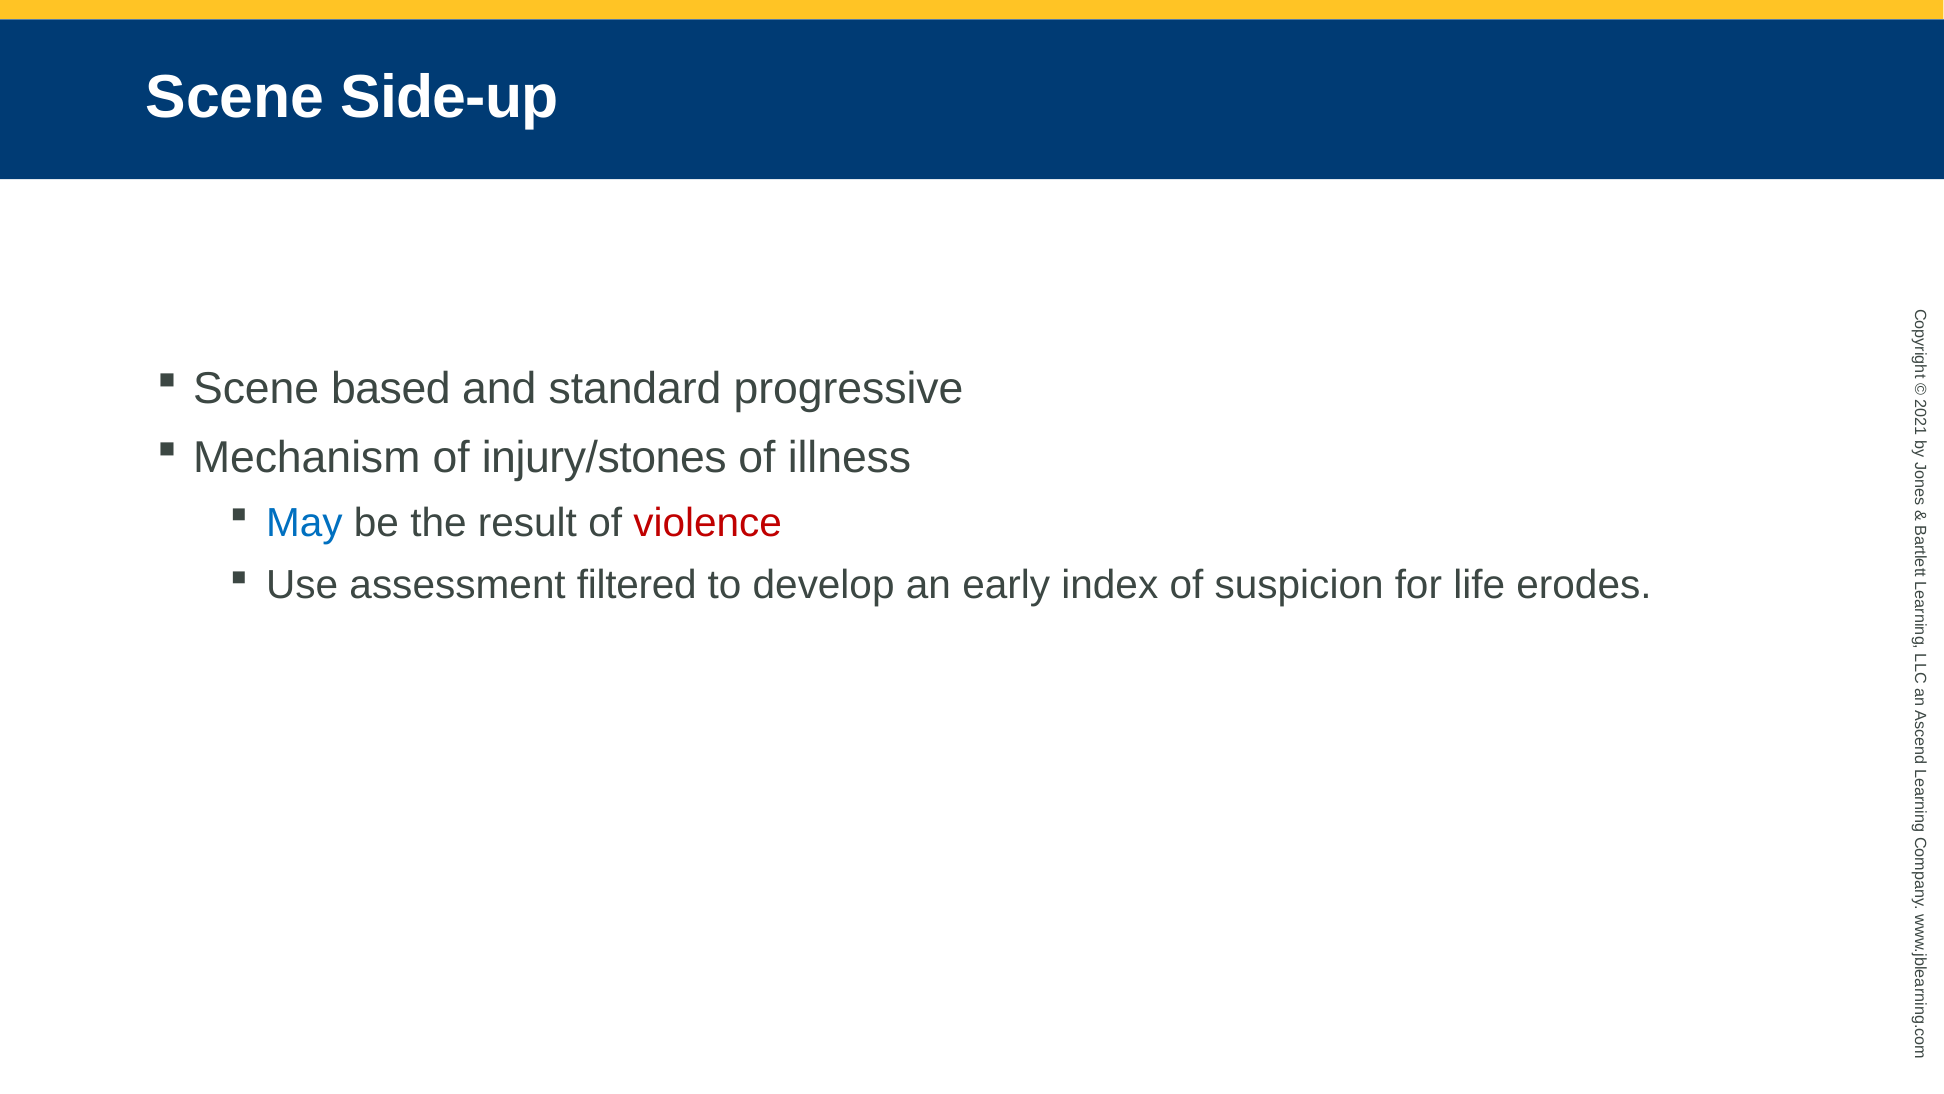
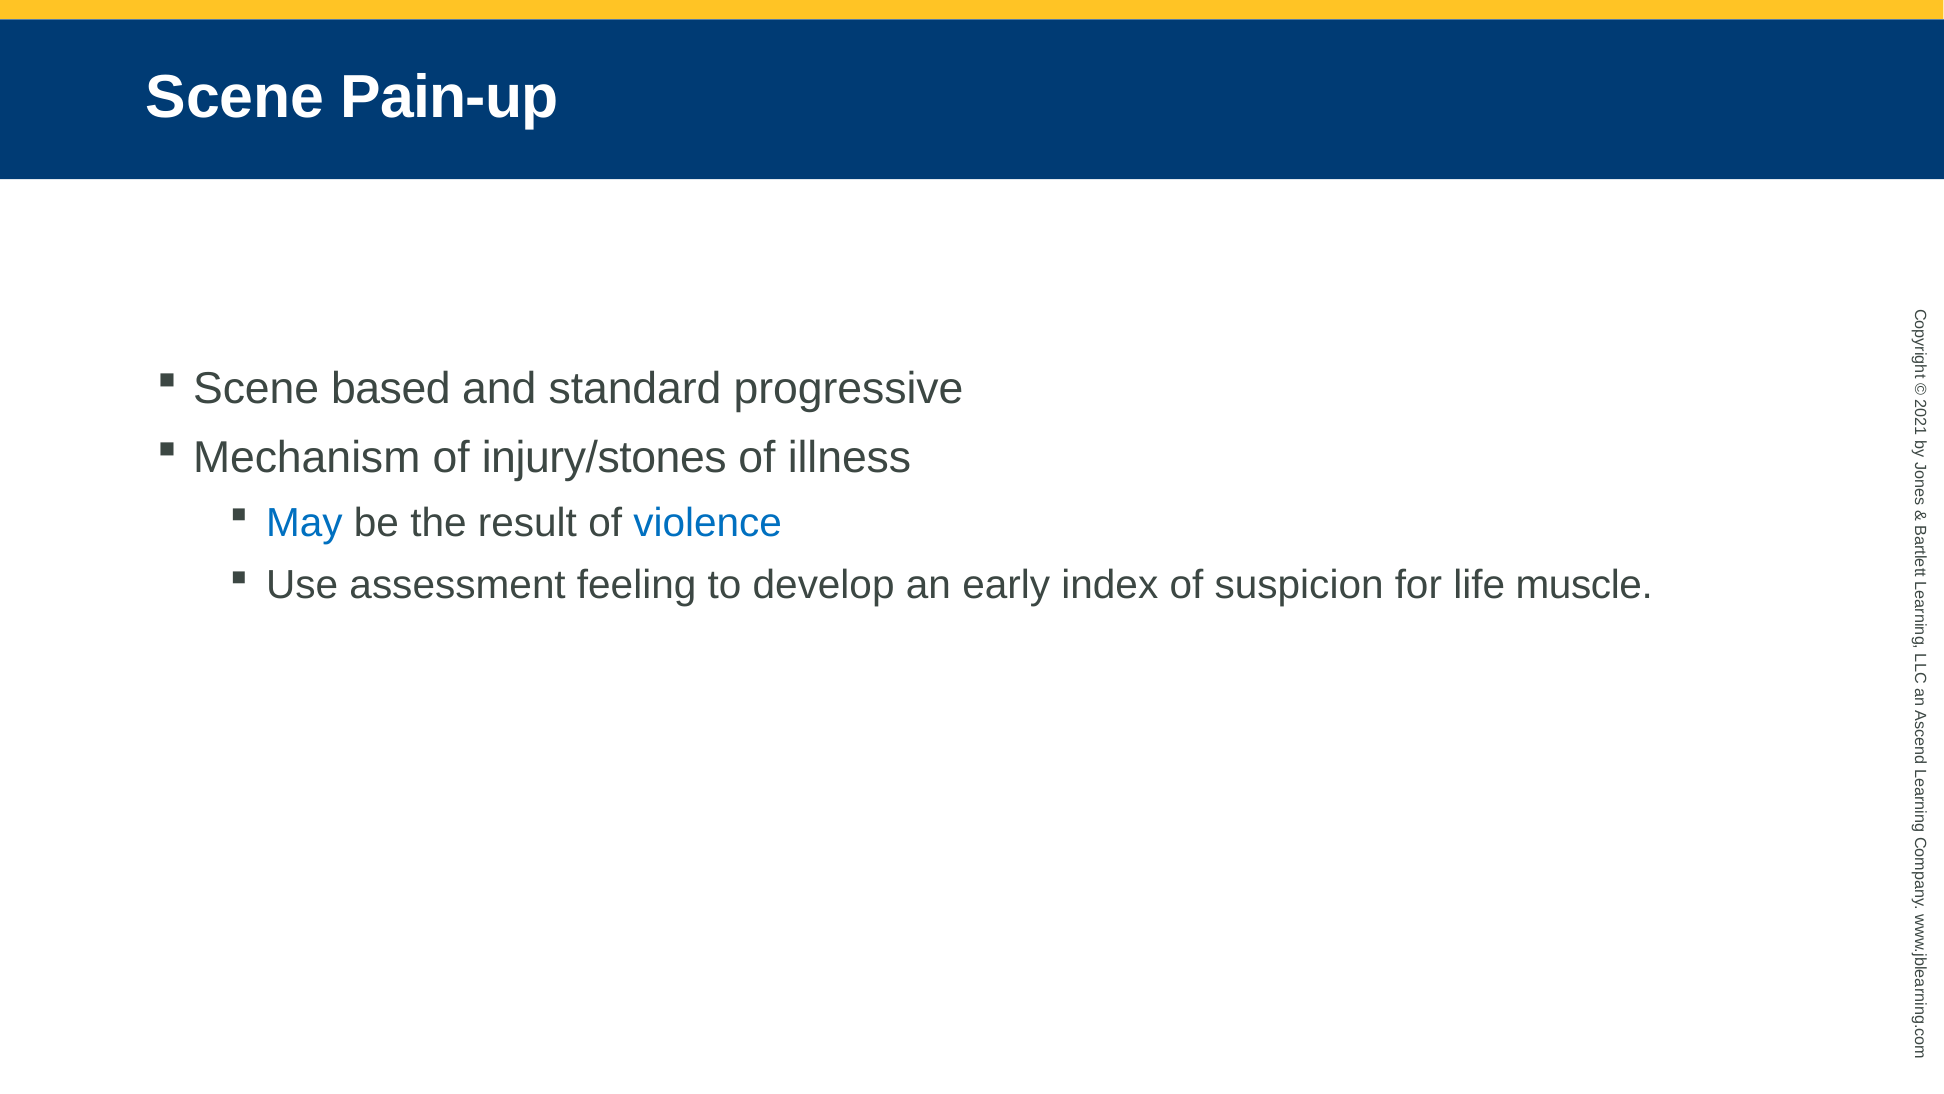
Side-up: Side-up -> Pain-up
violence colour: red -> blue
filtered: filtered -> feeling
erodes: erodes -> muscle
